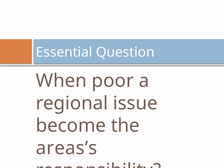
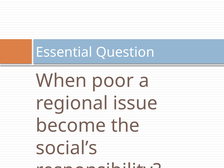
areas’s: areas’s -> social’s
